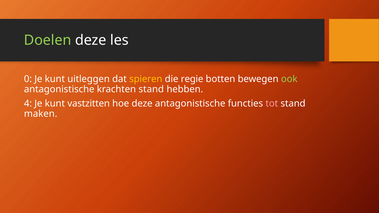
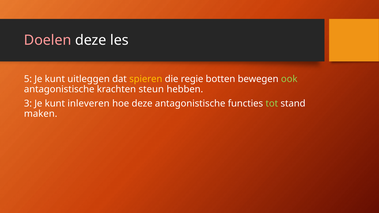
Doelen colour: light green -> pink
0: 0 -> 5
krachten stand: stand -> steun
4: 4 -> 3
vastzitten: vastzitten -> inleveren
tot colour: pink -> light green
